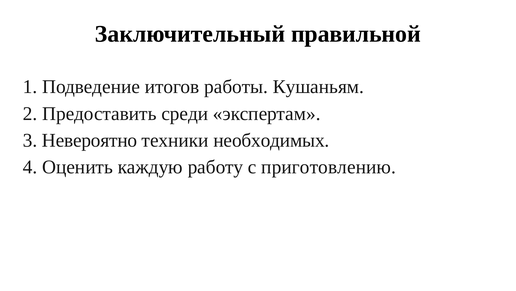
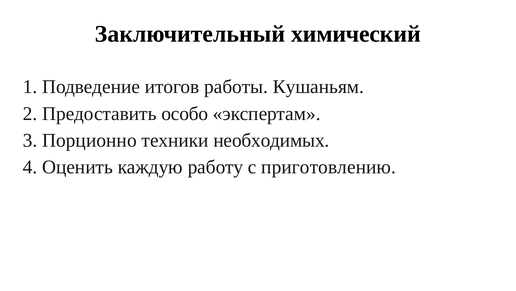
правильной: правильной -> химический
среди: среди -> особо
Невероятно: Невероятно -> Порционно
